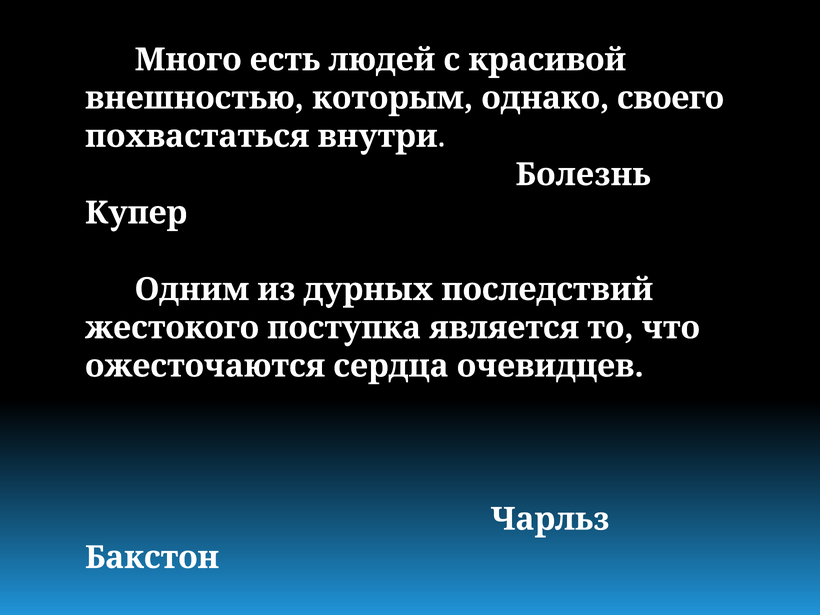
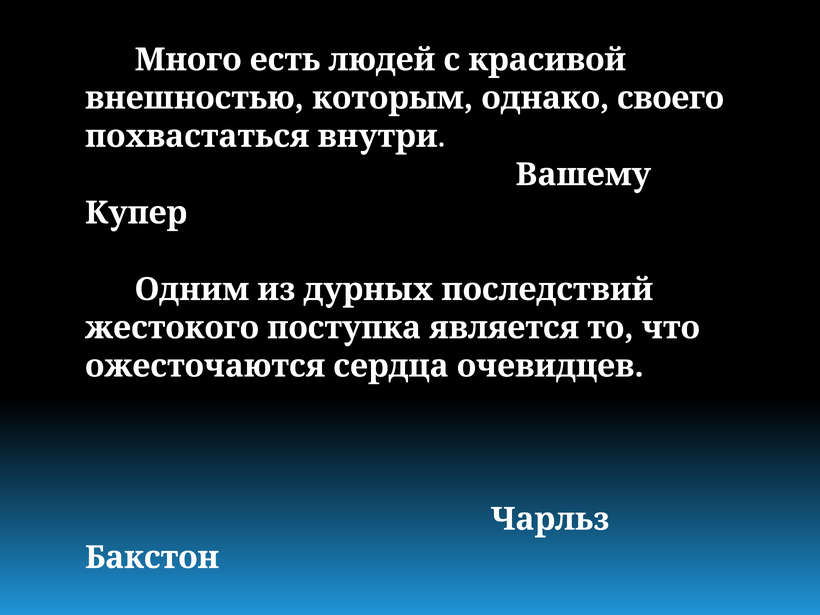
Болезнь: Болезнь -> Вашему
